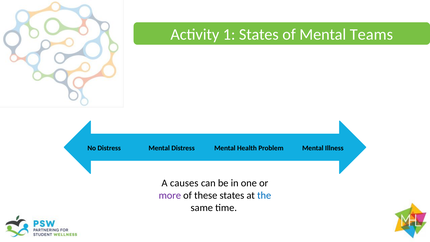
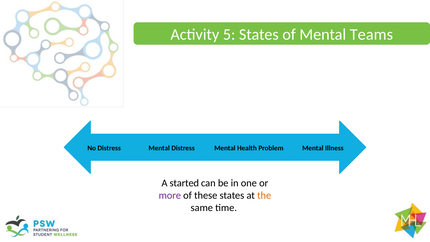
1: 1 -> 5
causes: causes -> started
the colour: blue -> orange
